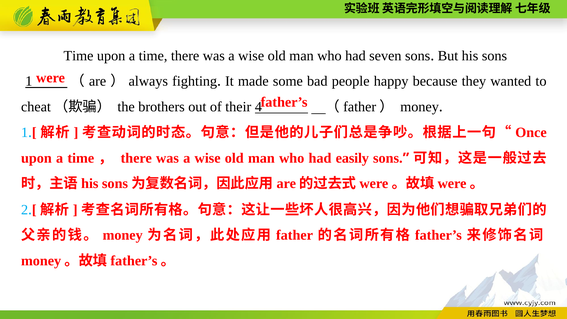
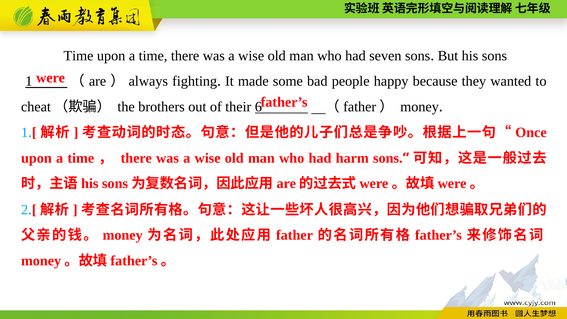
4: 4 -> 6
easily: easily -> harm
